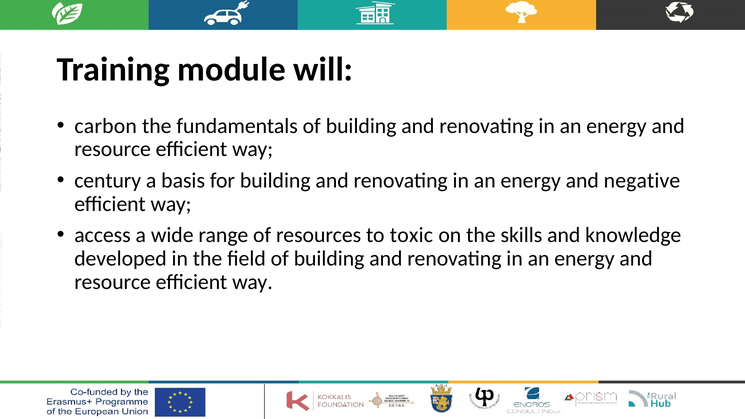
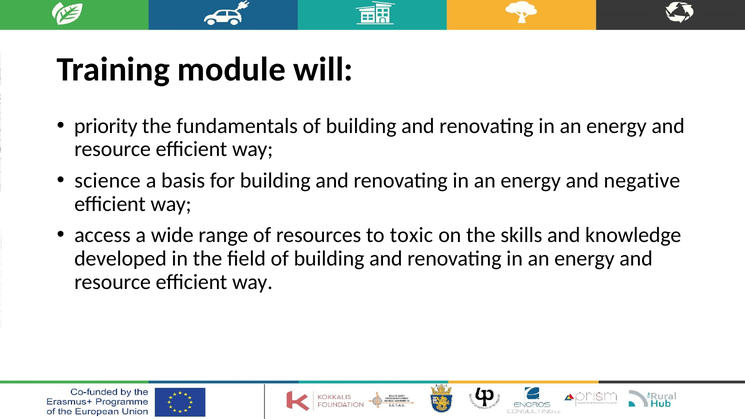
carbon: carbon -> priority
century: century -> science
